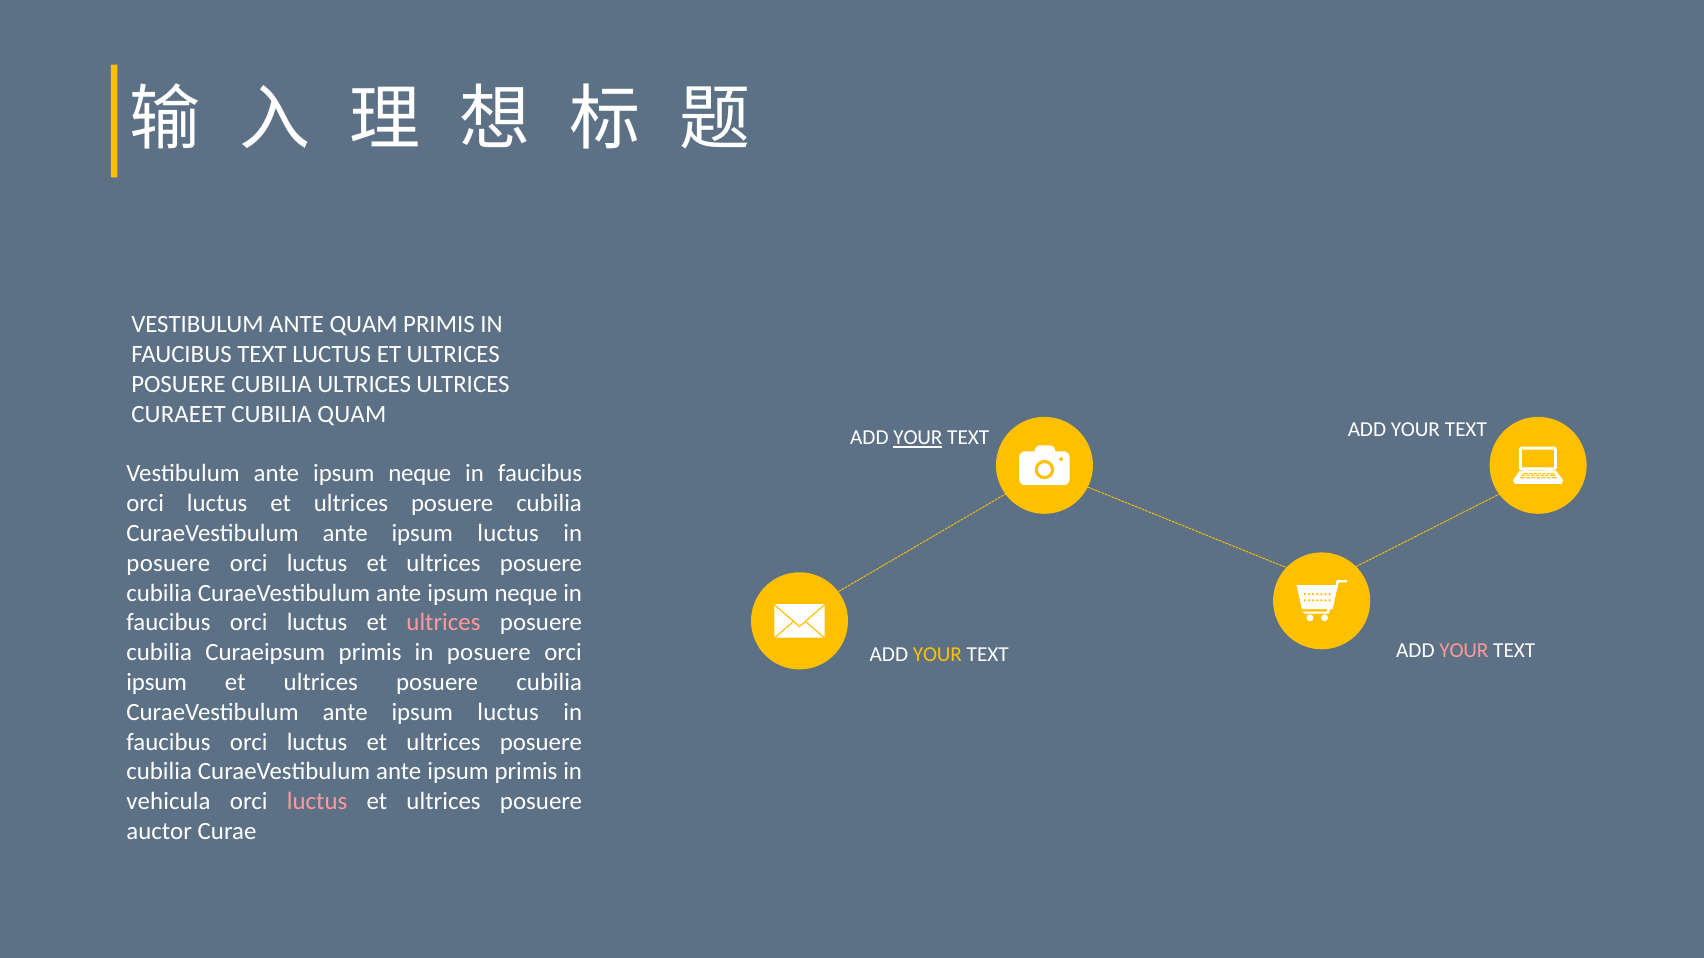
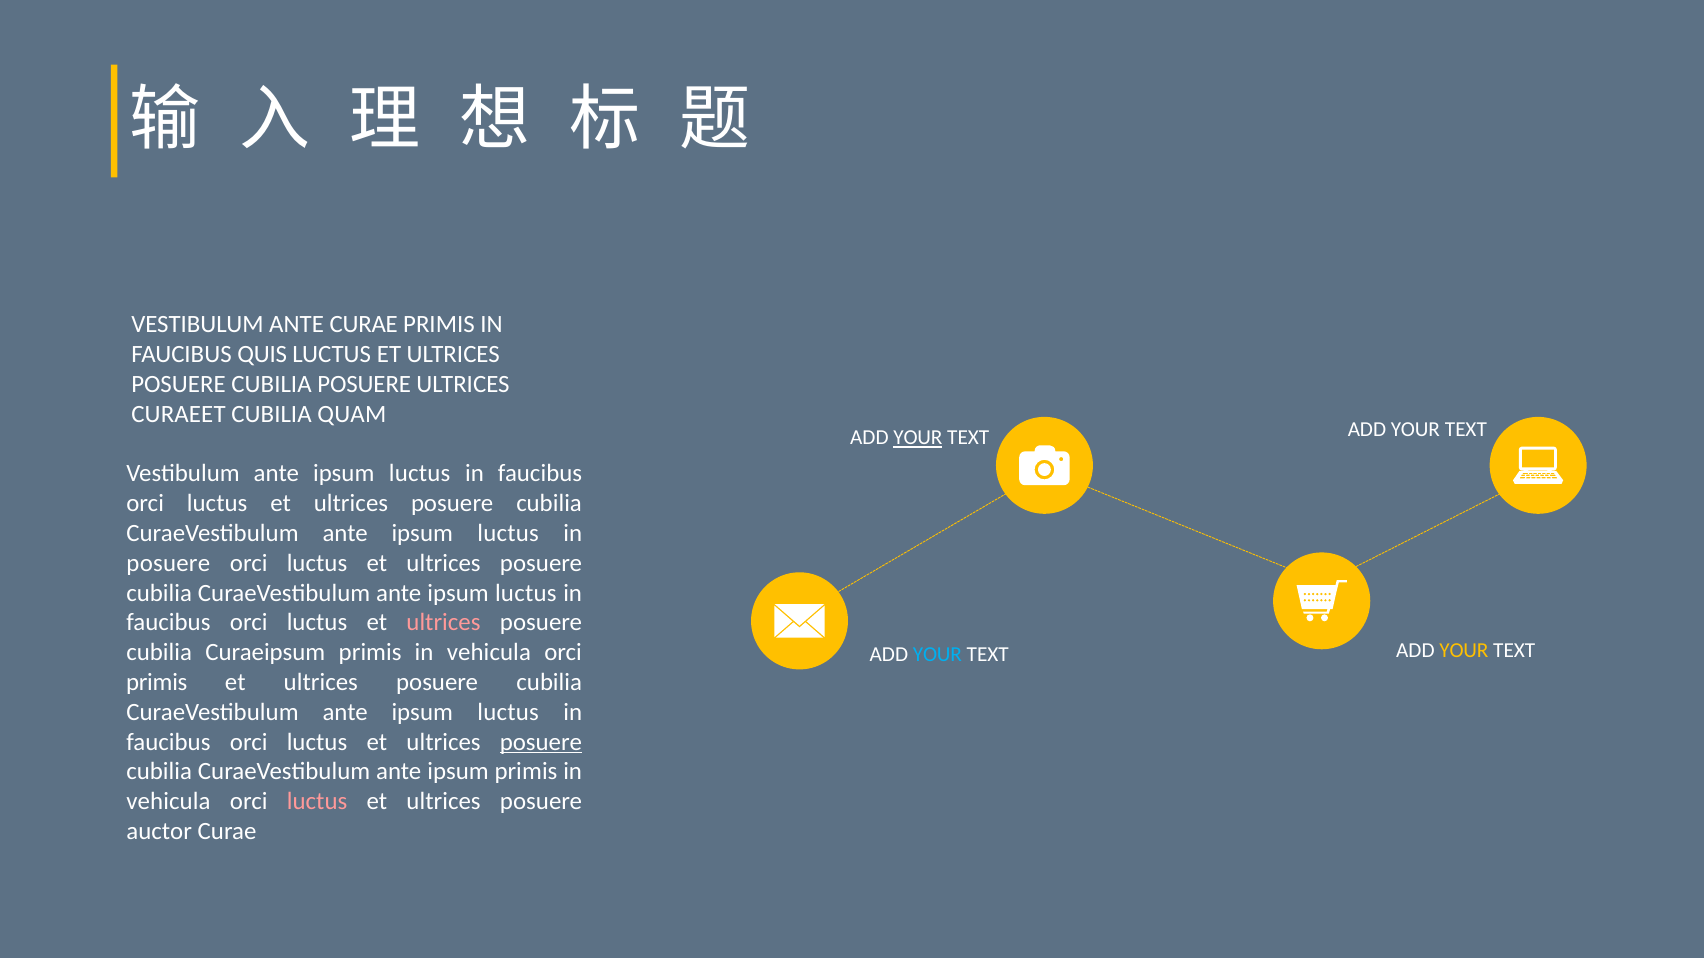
ANTE QUAM: QUAM -> CURAE
FAUCIBUS TEXT: TEXT -> QUIS
CUBILIA ULTRICES: ULTRICES -> POSUERE
Vestibulum ante ipsum neque: neque -> luctus
neque at (526, 593): neque -> luctus
Curaeipsum primis in posuere: posuere -> vehicula
YOUR at (937, 655) colour: yellow -> light blue
YOUR at (1464, 651) colour: pink -> yellow
ipsum at (157, 683): ipsum -> primis
posuere at (541, 742) underline: none -> present
